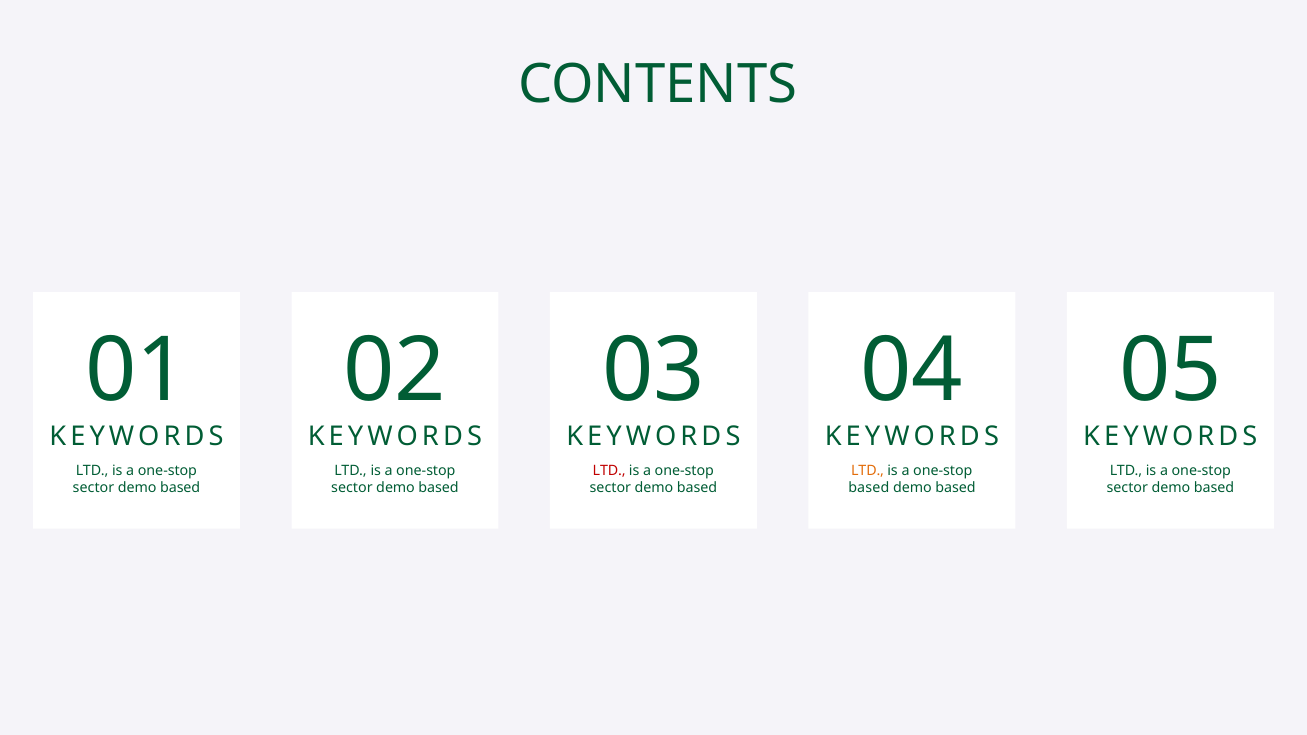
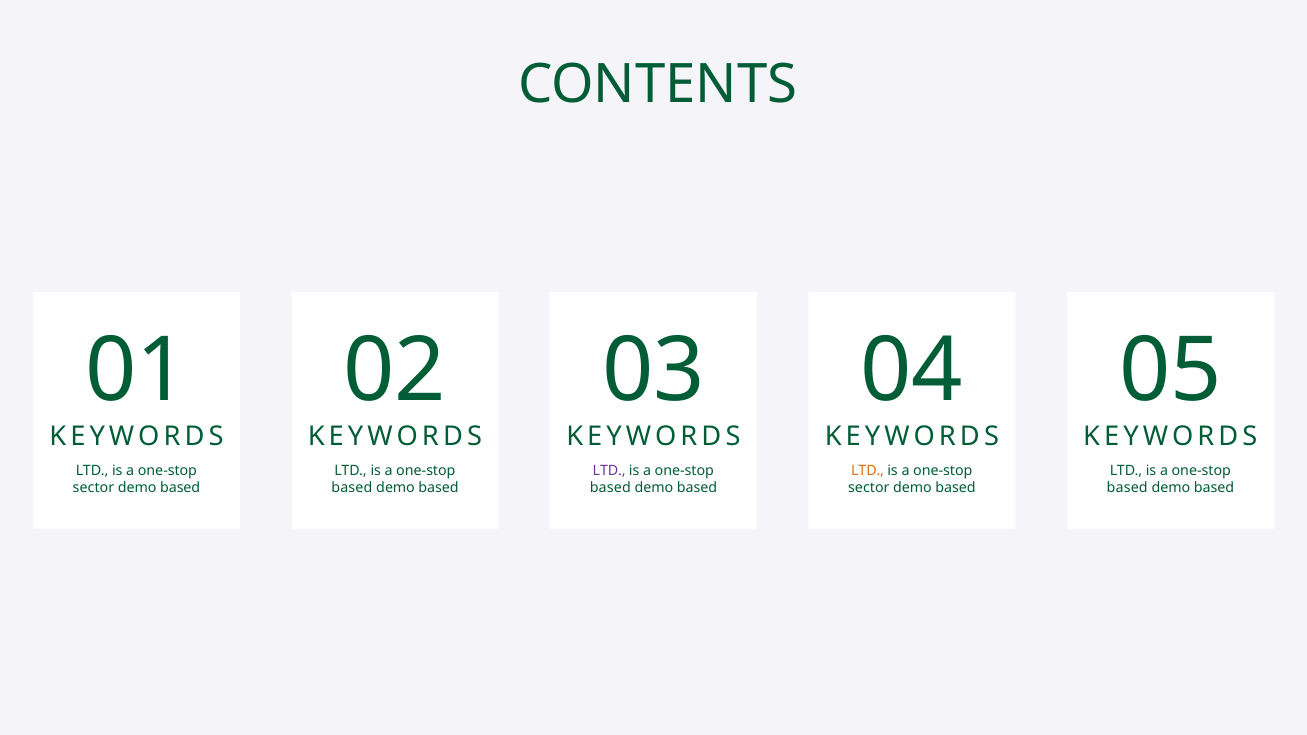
LTD at (609, 470) colour: red -> purple
sector at (352, 488): sector -> based
sector at (610, 488): sector -> based
based at (869, 488): based -> sector
sector at (1127, 488): sector -> based
